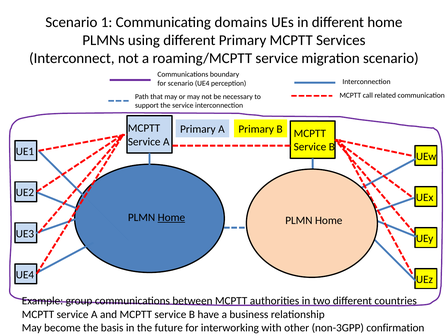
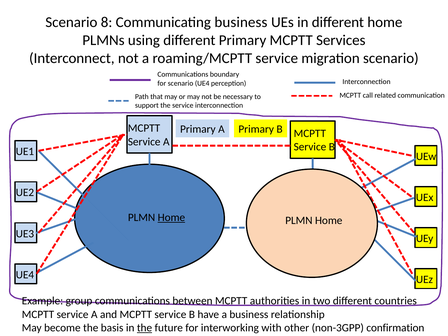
1: 1 -> 8
Communicating domains: domains -> business
the at (145, 328) underline: none -> present
